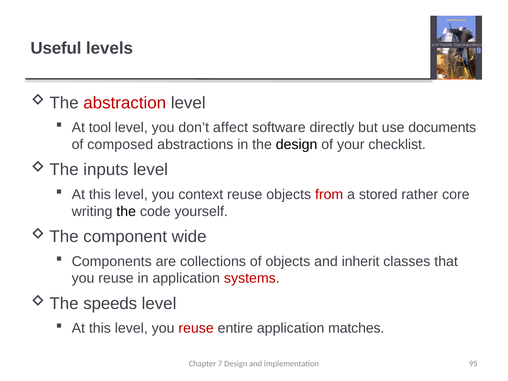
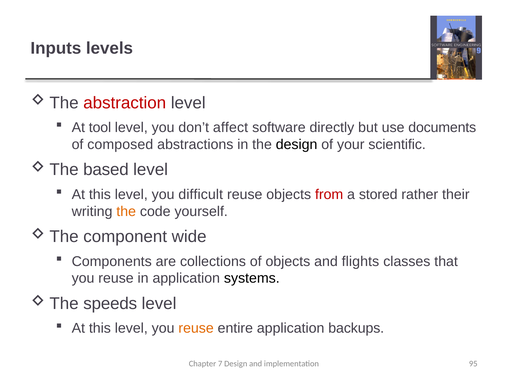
Useful: Useful -> Inputs
checklist: checklist -> scientific
inputs: inputs -> based
context: context -> difficult
core: core -> their
the at (126, 211) colour: black -> orange
inherit: inherit -> flights
systems colour: red -> black
reuse at (196, 328) colour: red -> orange
matches: matches -> backups
